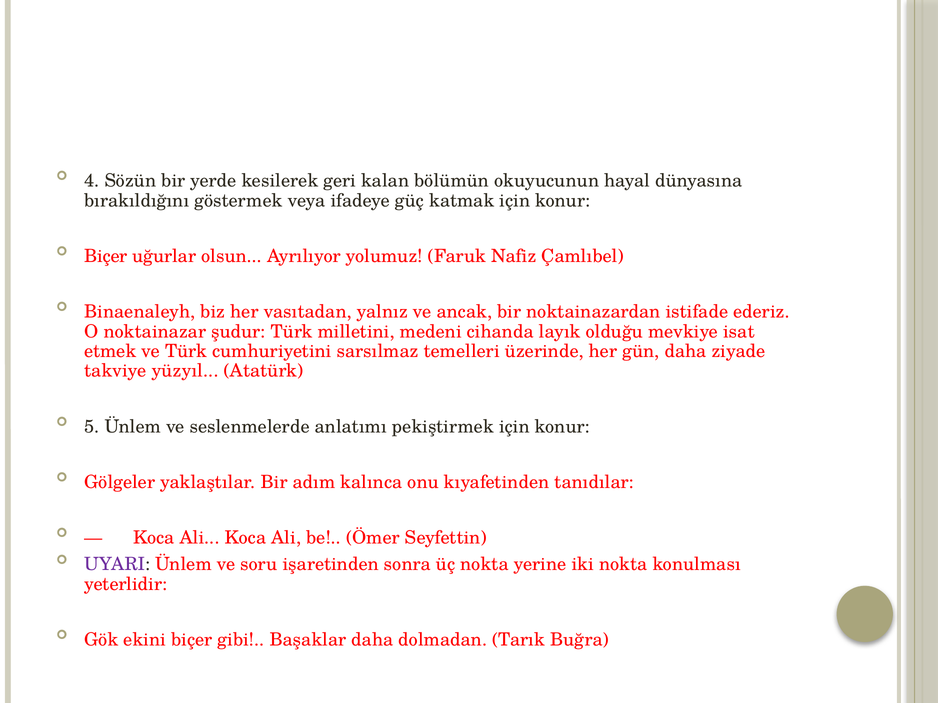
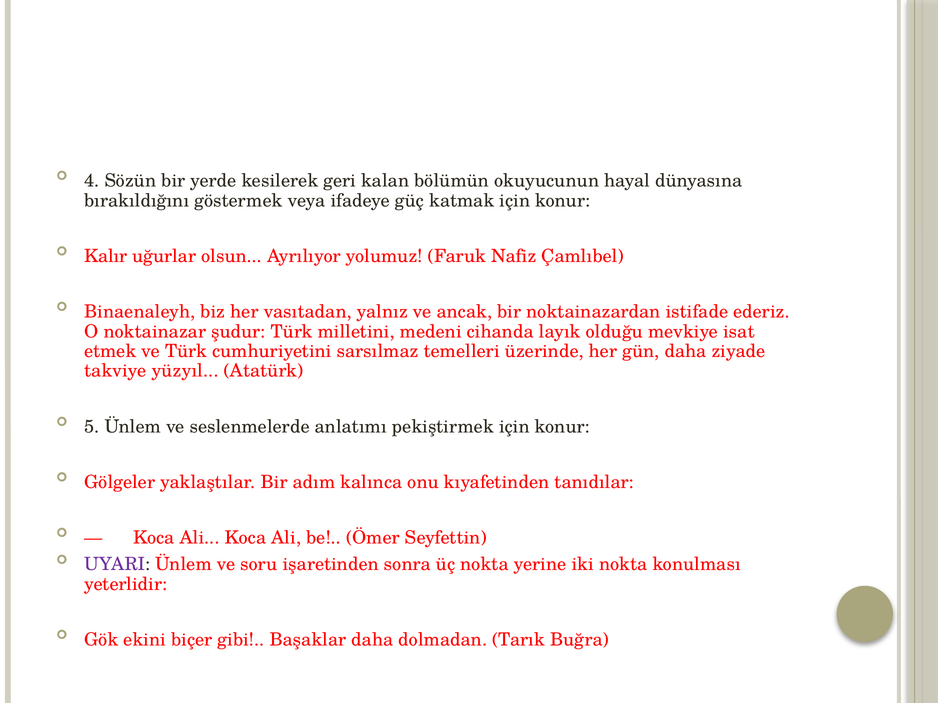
Biçer at (106, 256): Biçer -> Kalır
